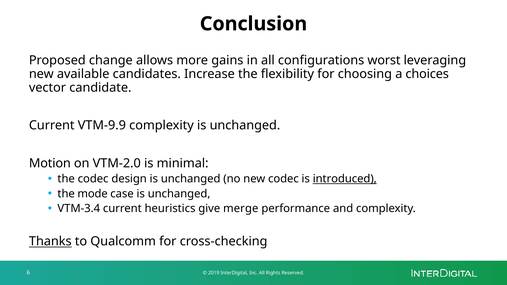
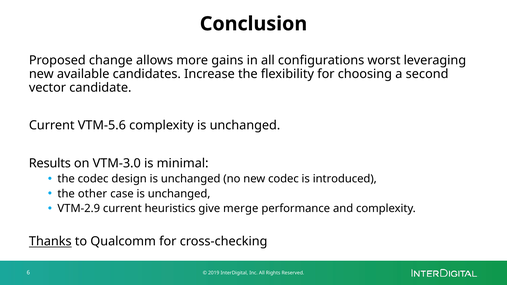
choices: choices -> second
VTM-9.9: VTM-9.9 -> VTM-5.6
Motion: Motion -> Results
VTM-2.0: VTM-2.0 -> VTM-3.0
introduced underline: present -> none
mode: mode -> other
VTM-3.4: VTM-3.4 -> VTM-2.9
